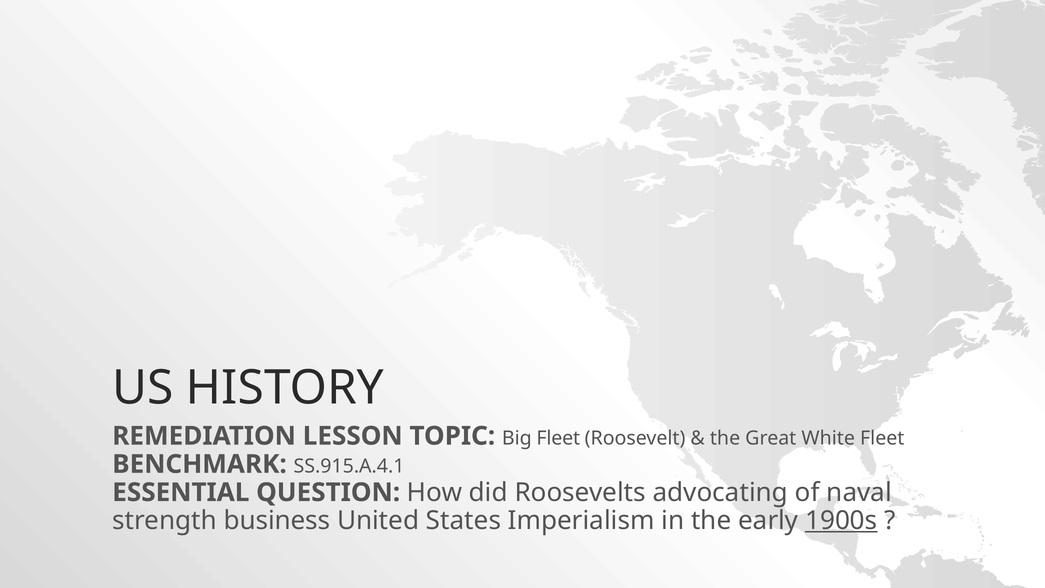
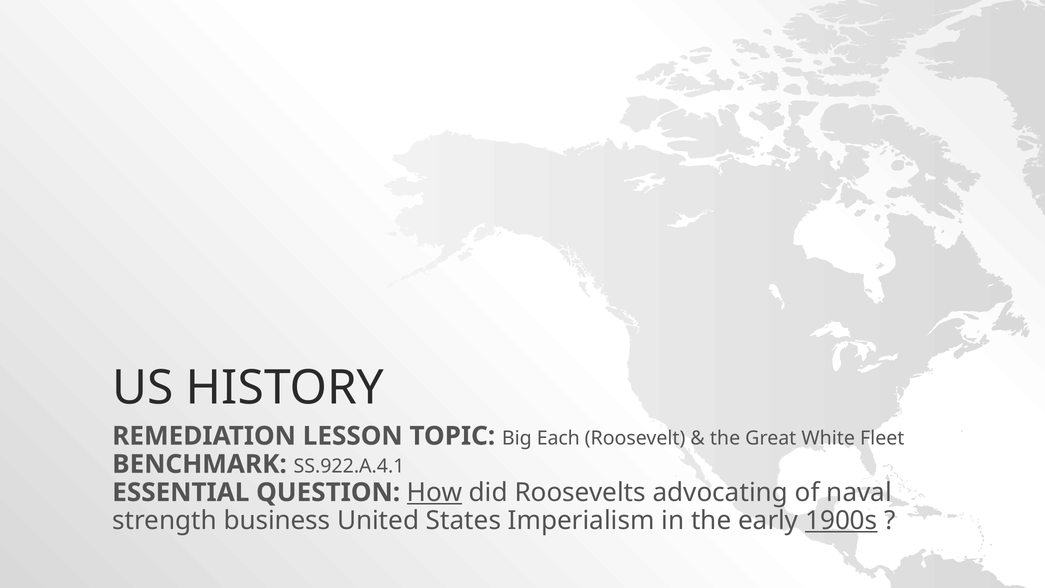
Big Fleet: Fleet -> Each
SS.915.A.4.1: SS.915.A.4.1 -> SS.922.A.4.1
How underline: none -> present
